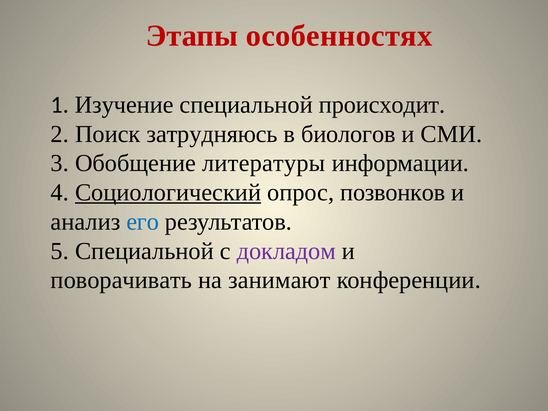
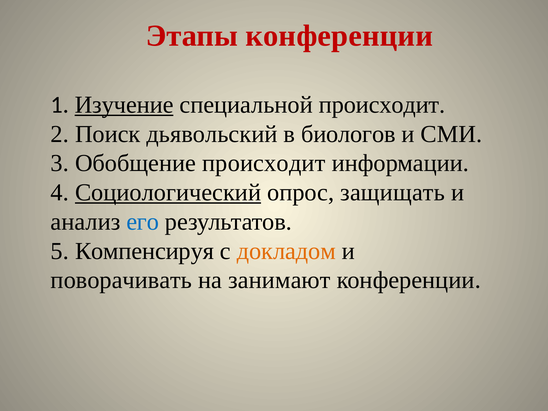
Этапы особенностях: особенностях -> конференции
Изучение underline: none -> present
затрудняюсь: затрудняюсь -> дьявольский
Обобщение литературы: литературы -> происходит
позвонков: позвонков -> защищать
5 Специальной: Специальной -> Компенсируя
докладом colour: purple -> orange
